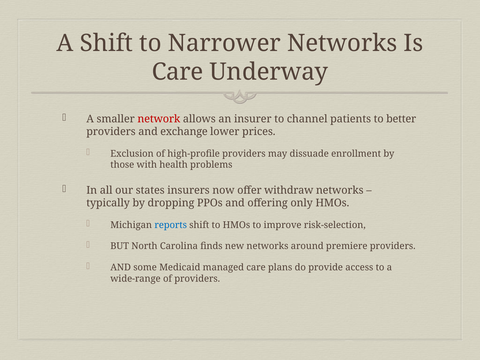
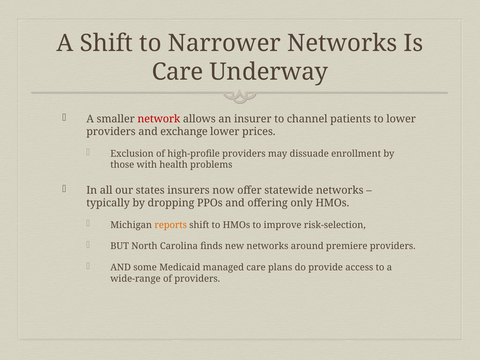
to better: better -> lower
withdraw: withdraw -> statewide
reports colour: blue -> orange
